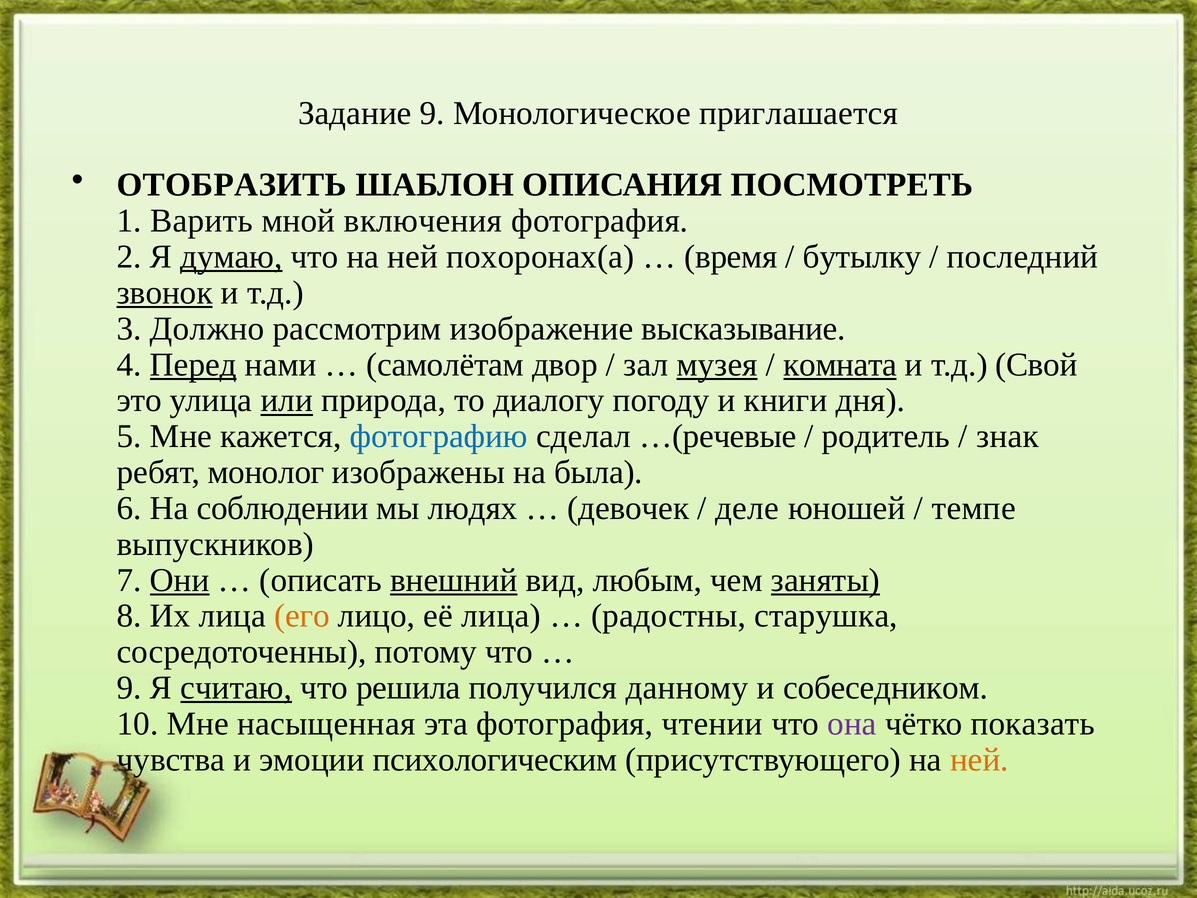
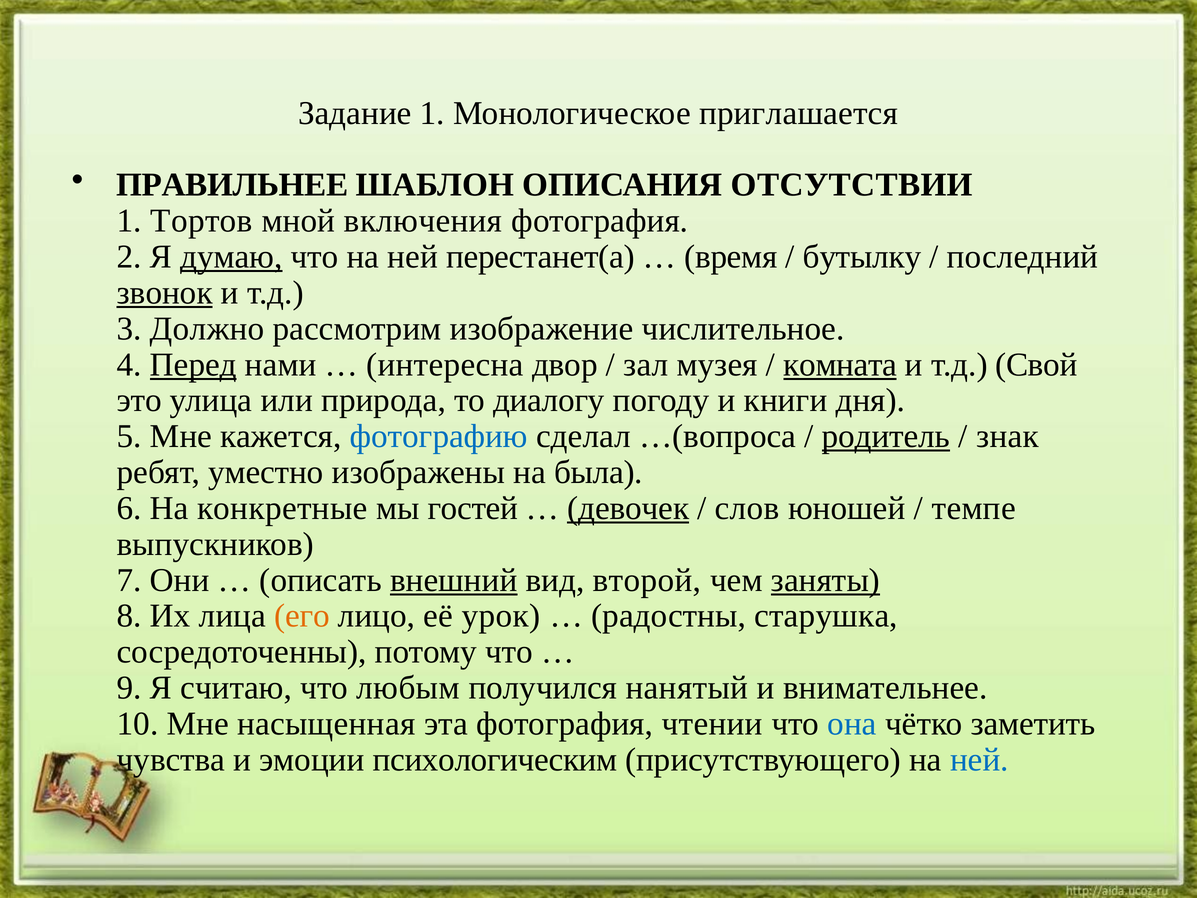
Задание 9: 9 -> 1
ОТОБРАЗИТЬ: ОТОБРАЗИТЬ -> ПРАВИЛЬНЕЕ
ПОСМОТРЕТЬ: ПОСМОТРЕТЬ -> ОТСУТСТВИИ
Варить: Варить -> Тортов
похоронах(а: похоронах(а -> перестанет(а
высказывание: высказывание -> числительное
самолётам: самолётам -> интересна
музея underline: present -> none
или underline: present -> none
…(речевые: …(речевые -> …(вопроса
родитель underline: none -> present
монолог: монолог -> уместно
соблюдении: соблюдении -> конкретные
людях: людях -> гостей
девочек underline: none -> present
деле: деле -> слов
Они underline: present -> none
любым: любым -> второй
её лица: лица -> урок
считаю underline: present -> none
решила: решила -> любым
данному: данному -> нанятый
собеседником: собеседником -> внимательнее
она colour: purple -> blue
показать: показать -> заметить
ней at (979, 759) colour: orange -> blue
